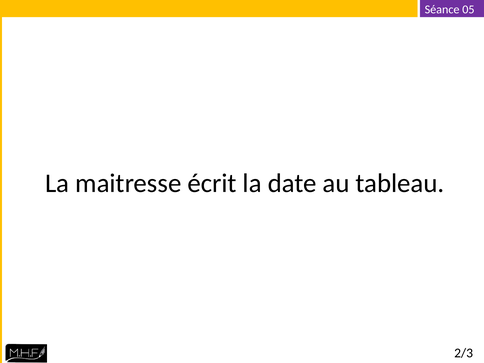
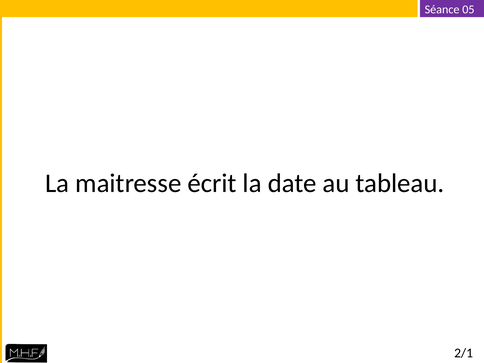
2/3: 2/3 -> 2/1
